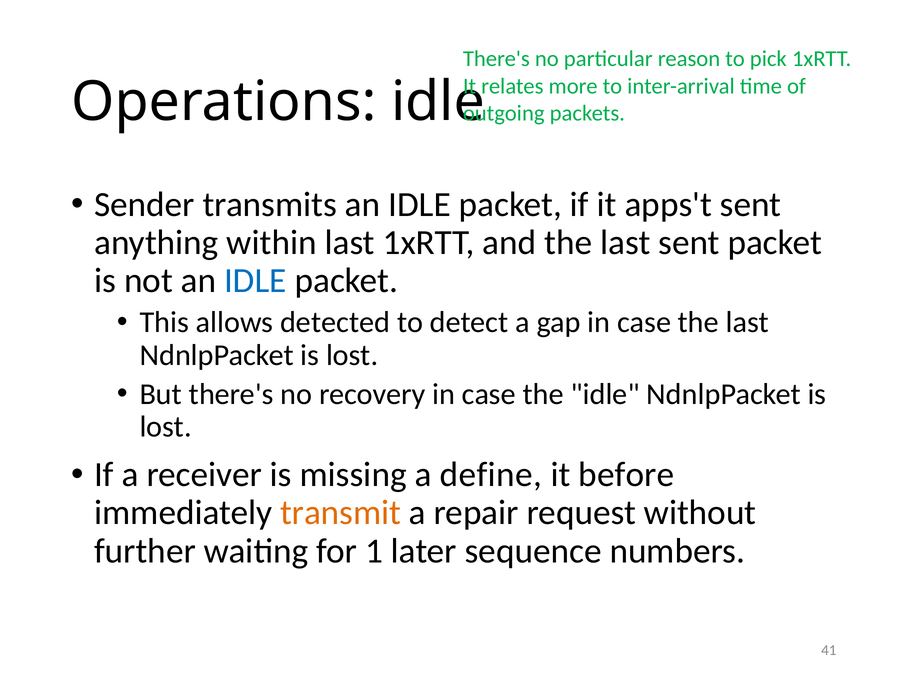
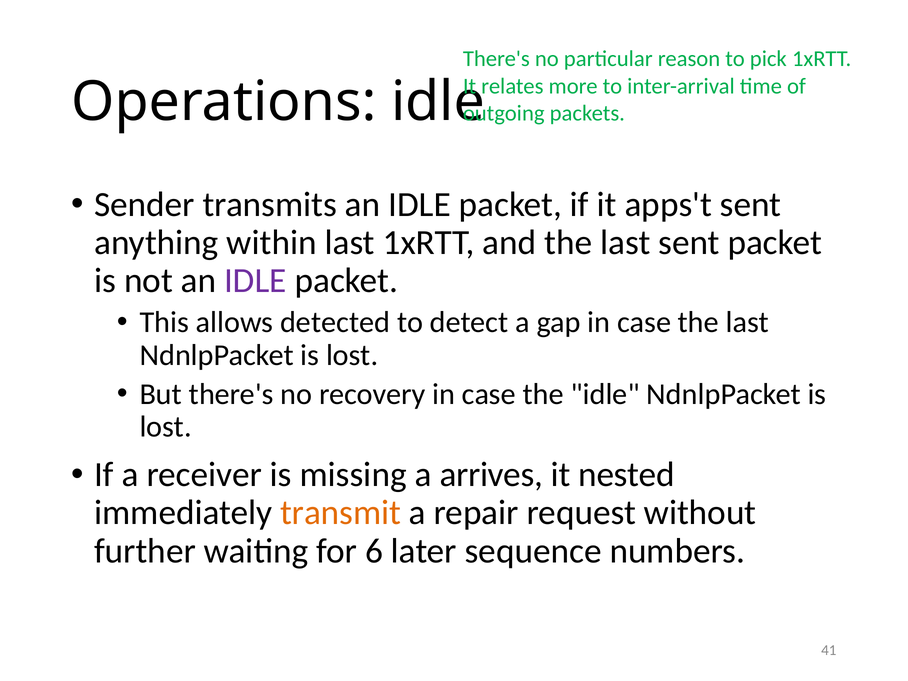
IDLE at (255, 281) colour: blue -> purple
define: define -> arrives
before: before -> nested
1: 1 -> 6
